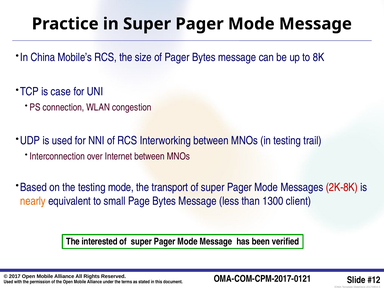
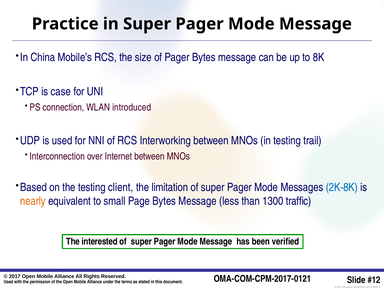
congestion: congestion -> introduced
testing mode: mode -> client
transport: transport -> limitation
2K-8K colour: red -> blue
client: client -> traffic
